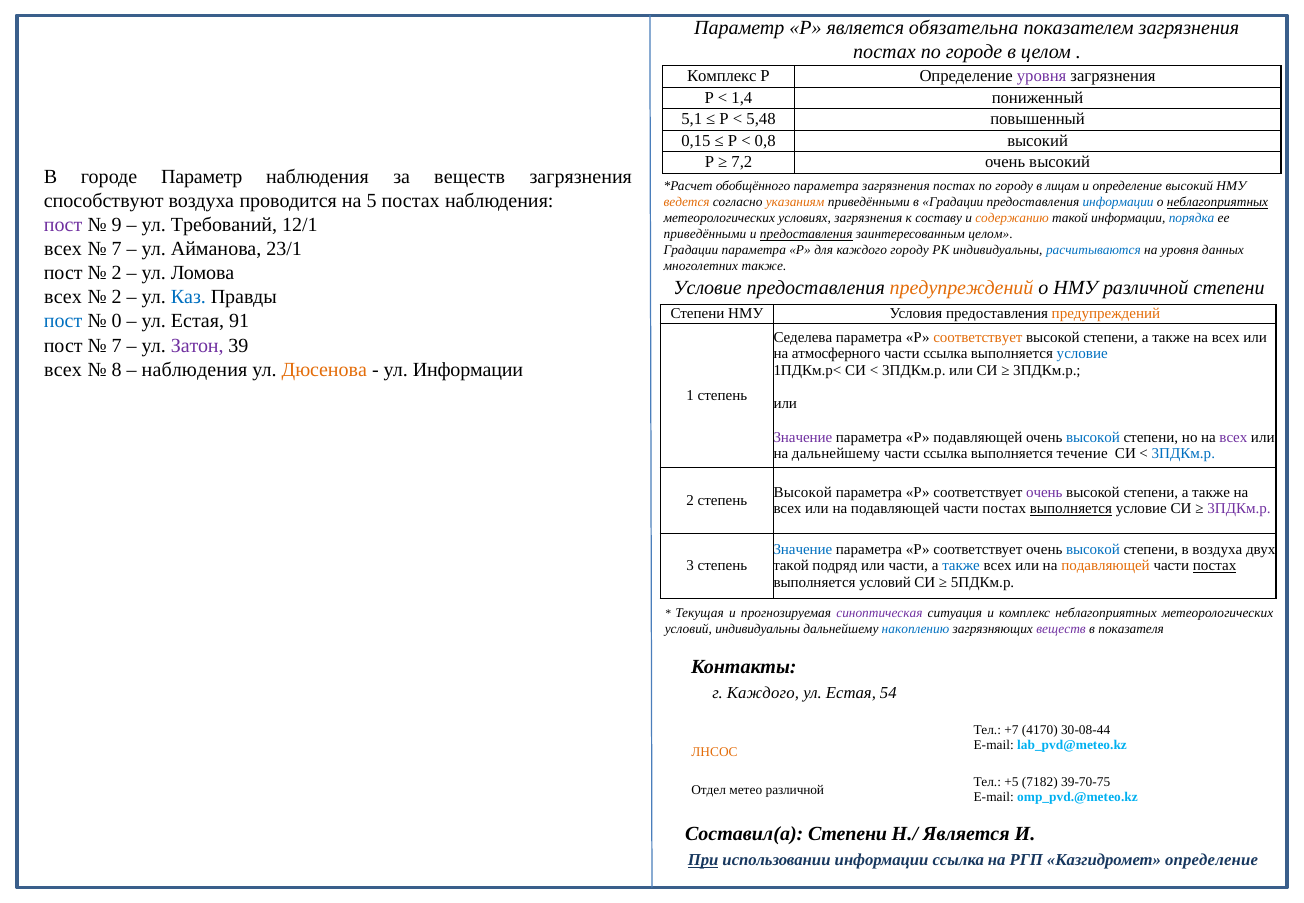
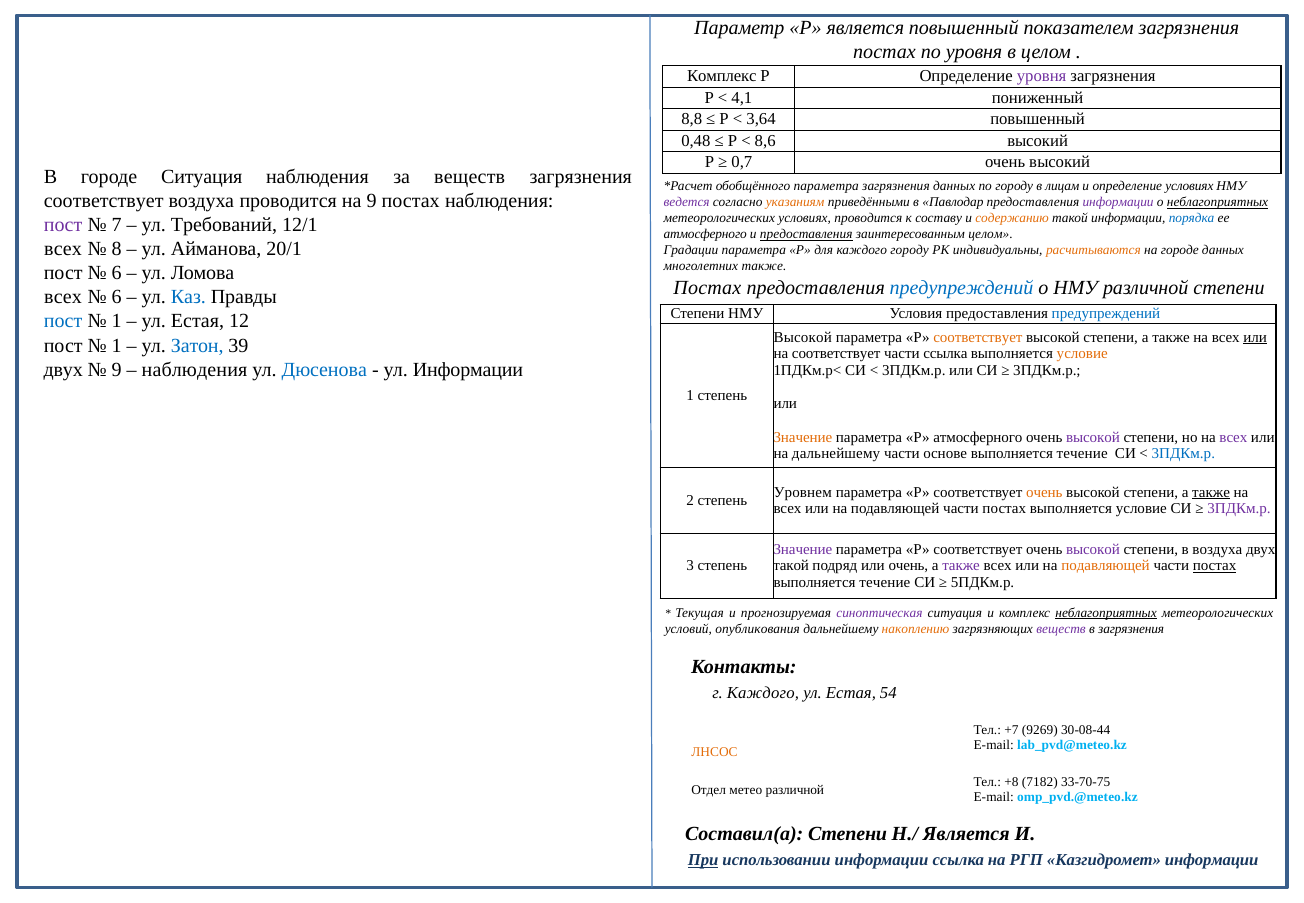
является обязательна: обязательна -> повышенный
по городе: городе -> уровня
1,4: 1,4 -> 4,1
5,1: 5,1 -> 8,8
5,48: 5,48 -> 3,64
0,15: 0,15 -> 0,48
0,8: 0,8 -> 8,6
7,2: 7,2 -> 0,7
городе Параметр: Параметр -> Ситуация
постах at (954, 186): постах -> данных
определение высокий: высокий -> условиях
способствуют at (104, 201): способствуют -> соответствует
на 5: 5 -> 9
ведется colour: orange -> purple
в Градации: Градации -> Павлодар
информации at (1118, 202) colour: blue -> purple
условиях загрязнения: загрязнения -> проводится
9: 9 -> 7
приведёнными at (705, 234): приведёнными -> атмосферного
7 at (117, 249): 7 -> 8
23/1: 23/1 -> 20/1
расчитываются colour: blue -> orange
на уровня: уровня -> городе
2 at (117, 273): 2 -> 6
Условие at (707, 287): Условие -> Постах
предупреждений at (962, 287) colour: orange -> blue
2 at (117, 297): 2 -> 6
предупреждений at (1106, 314) colour: orange -> blue
0 at (117, 321): 0 -> 1
91: 91 -> 12
Седелева at (803, 337): Седелева -> Высокой
или at (1255, 337) underline: none -> present
7 at (117, 345): 7 -> 1
Затон colour: purple -> blue
на атмосферного: атмосферного -> соответствует
условие at (1082, 354) colour: blue -> orange
всех at (63, 369): всех -> двух
8 at (117, 369): 8 -> 9
Дюсенова colour: orange -> blue
Значение at (803, 437) colour: purple -> orange
Р подавляющей: подавляющей -> атмосферного
высокой at (1093, 437) colour: blue -> purple
ссылка at (945, 454): ссылка -> основе
Высокой at (803, 492): Высокой -> Уровнем
очень at (1044, 492) colour: purple -> orange
также at (1211, 492) underline: none -> present
выполняется at (1071, 509) underline: present -> none
Значение at (803, 549) colour: blue -> purple
высокой at (1093, 549) colour: blue -> purple
или части: части -> очень
также at (961, 566) colour: blue -> purple
условий at (885, 582): условий -> течение
неблагоприятных at (1106, 613) underline: none -> present
условий индивидуальны: индивидуальны -> опубликования
накоплению colour: blue -> orange
в показателя: показателя -> загрязнения
4170: 4170 -> 9269
+5: +5 -> +8
39-70-75: 39-70-75 -> 33-70-75
Казгидромет определение: определение -> информации
